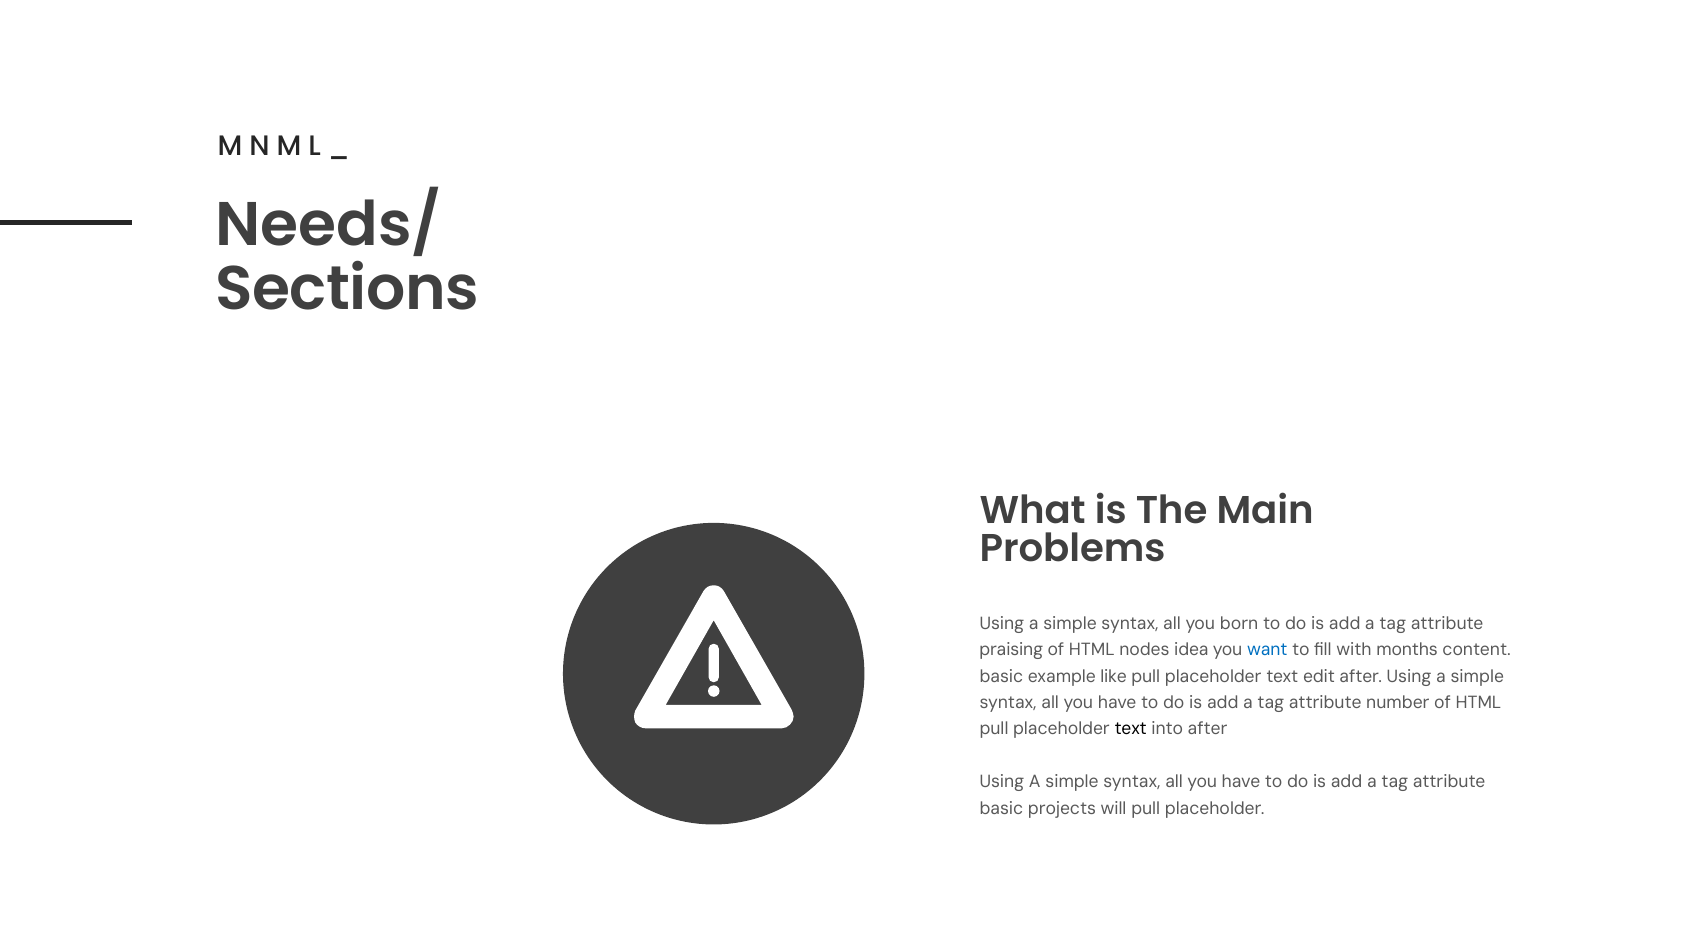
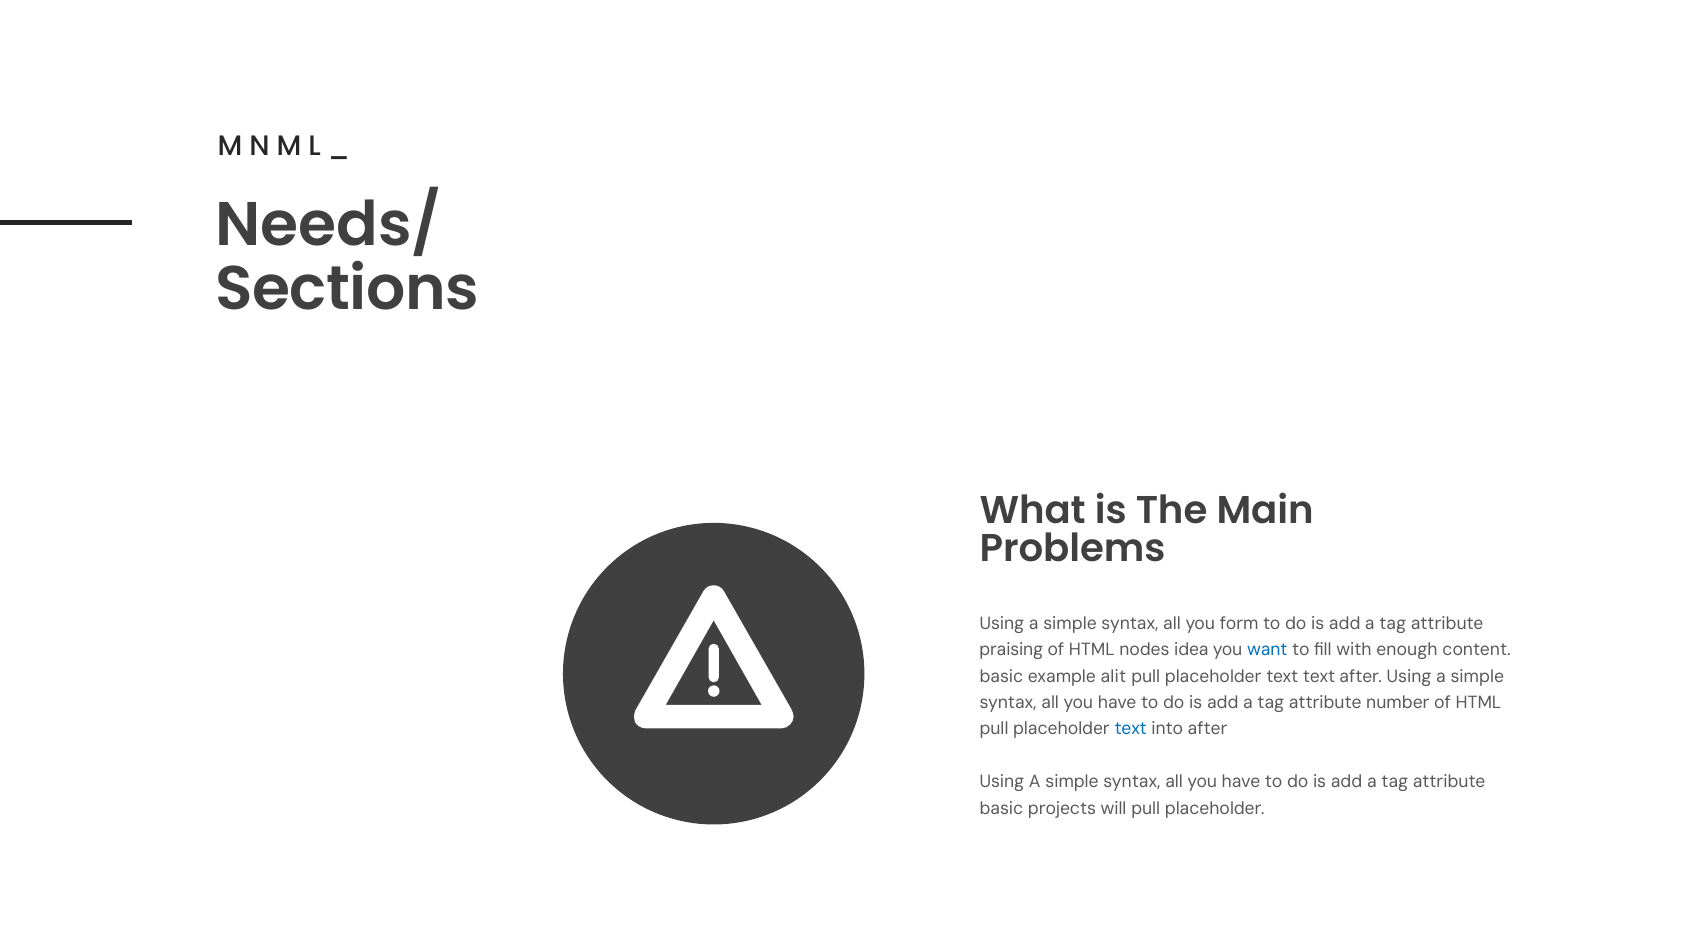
born: born -> form
months: months -> enough
like: like -> alit
text edit: edit -> text
text at (1131, 729) colour: black -> blue
